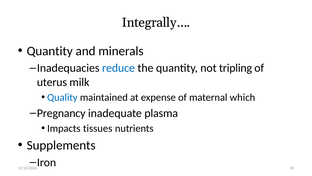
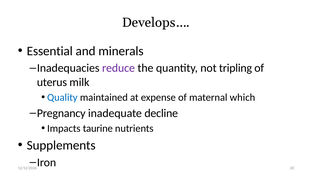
Integrally…: Integrally… -> Develops…
Quantity at (50, 51): Quantity -> Essential
reduce colour: blue -> purple
plasma: plasma -> decline
tissues: tissues -> taurine
